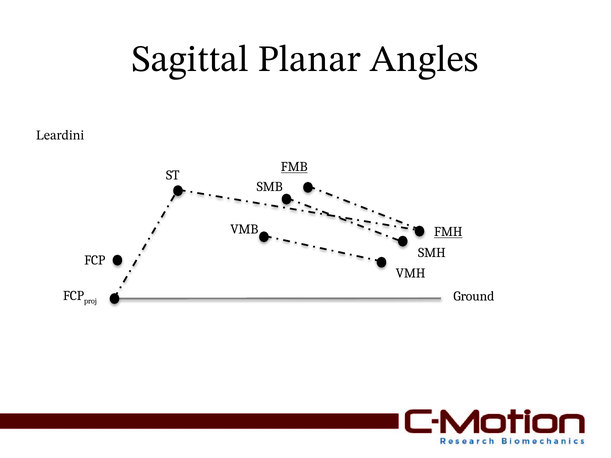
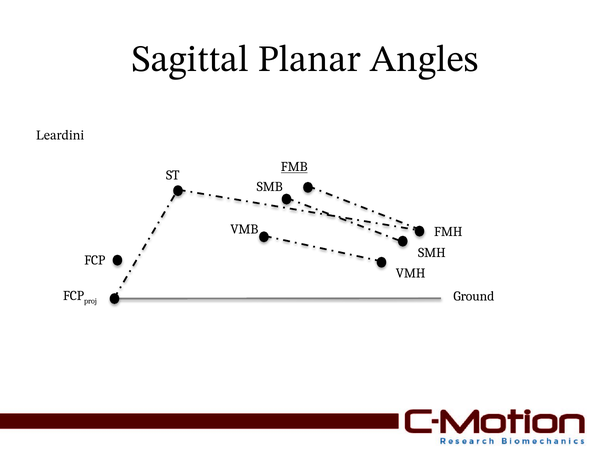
FMH underline: present -> none
